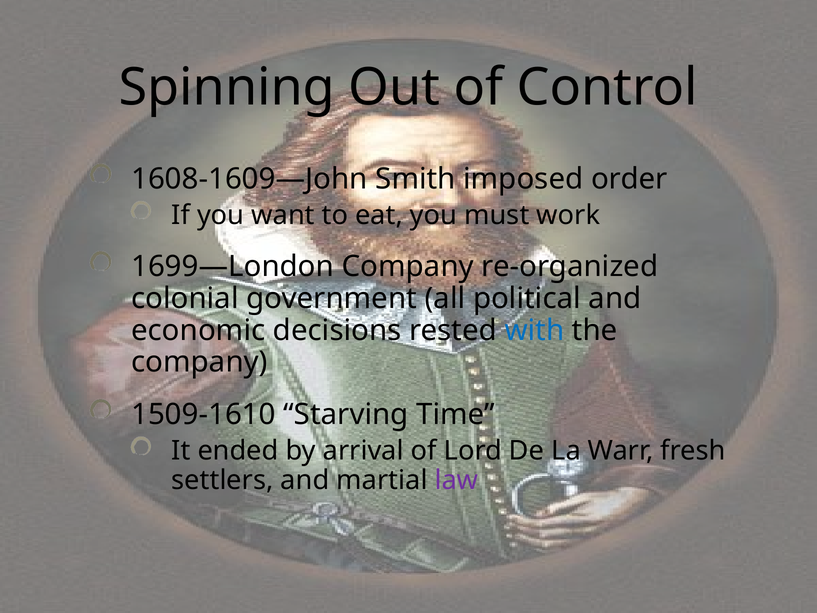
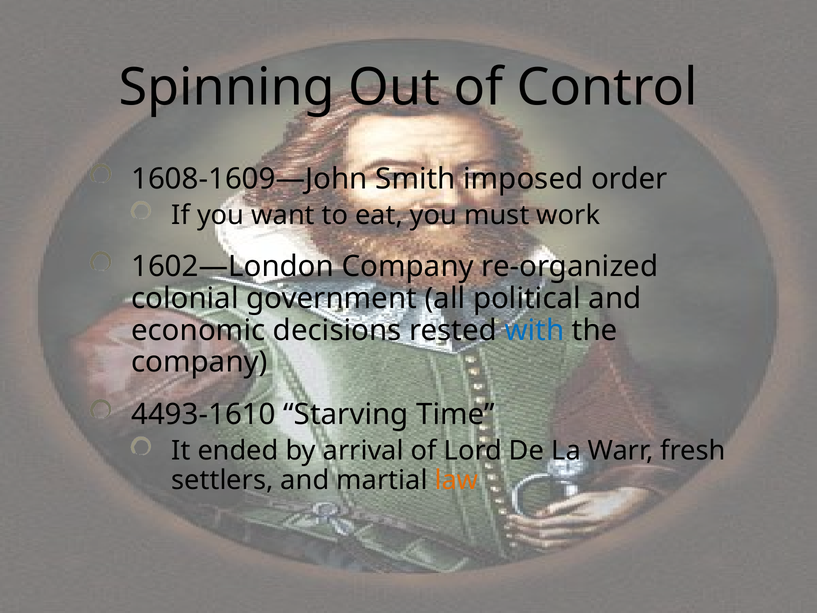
1699—London: 1699—London -> 1602—London
1509-1610: 1509-1610 -> 4493-1610
law colour: purple -> orange
